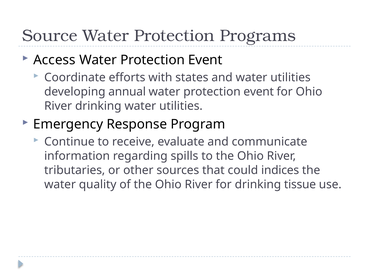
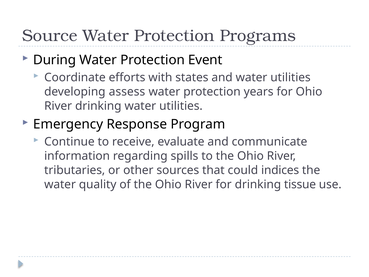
Access: Access -> During
annual: annual -> assess
event at (259, 92): event -> years
